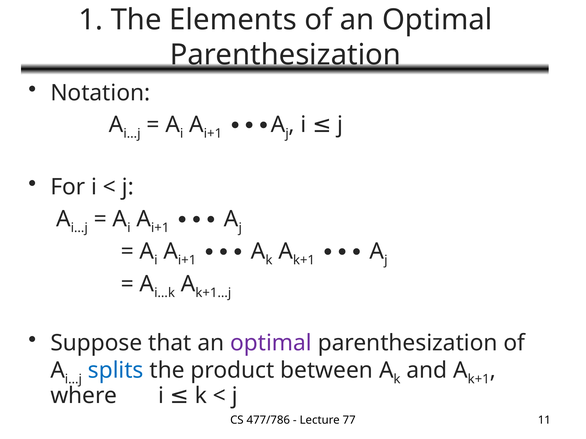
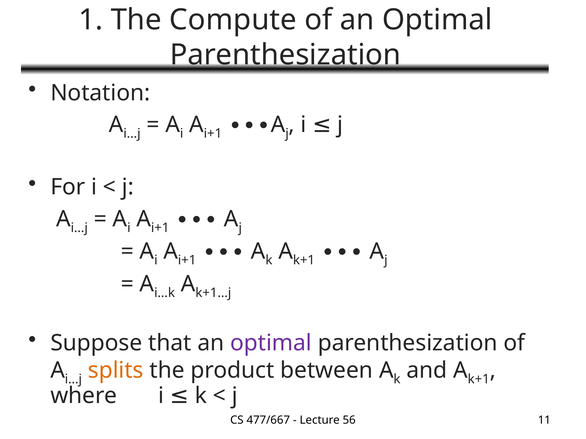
Elements: Elements -> Compute
splits colour: blue -> orange
477/786: 477/786 -> 477/667
77: 77 -> 56
